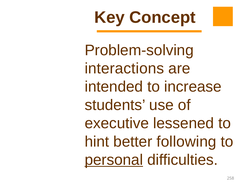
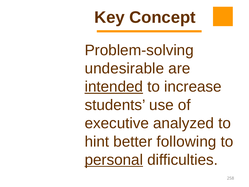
interactions: interactions -> undesirable
intended underline: none -> present
lessened: lessened -> analyzed
